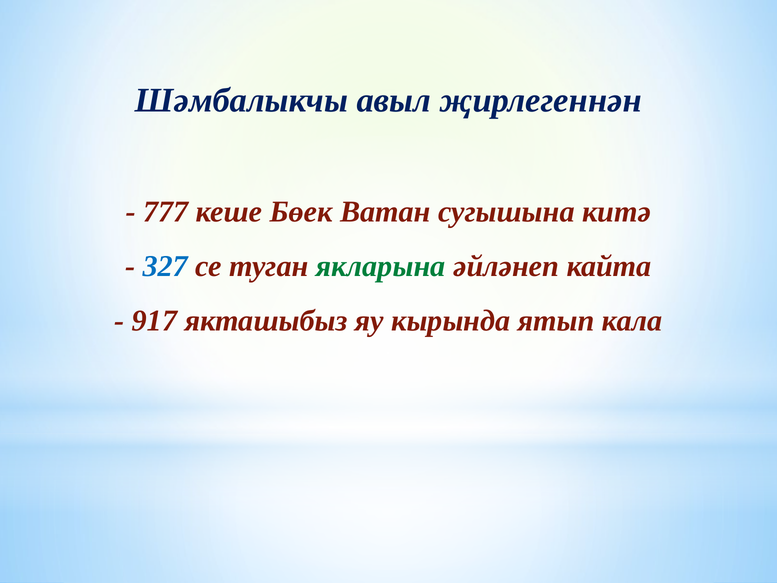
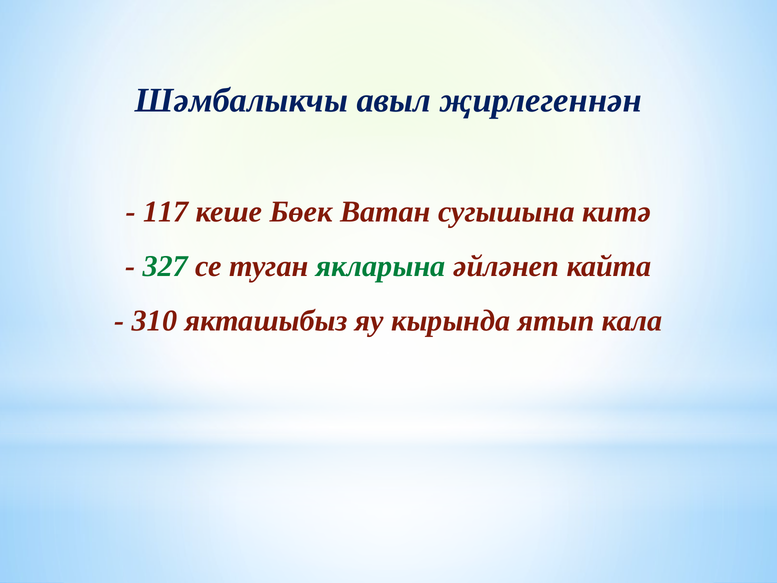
777: 777 -> 117
327 colour: blue -> green
917: 917 -> 310
